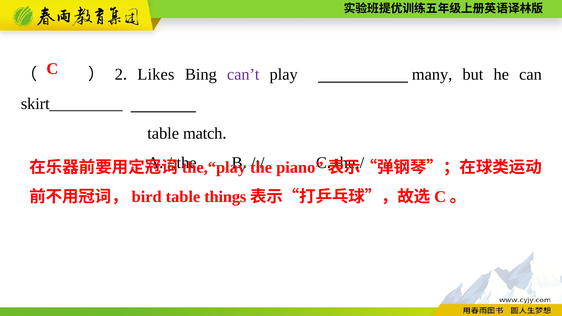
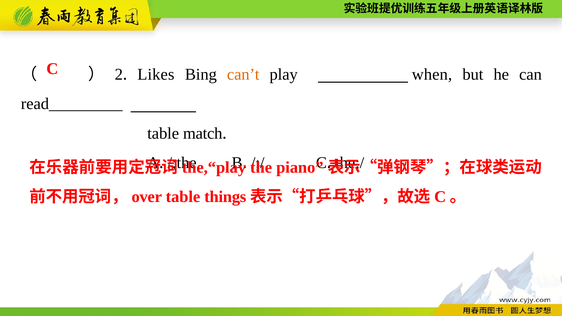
can’t colour: purple -> orange
many: many -> when
skirt_________: skirt_________ -> read_________
bird: bird -> over
